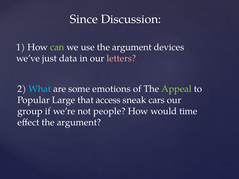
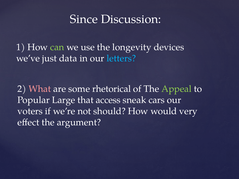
use the argument: argument -> longevity
letters colour: pink -> light blue
What colour: light blue -> pink
emotions: emotions -> rhetorical
group: group -> voters
people: people -> should
time: time -> very
